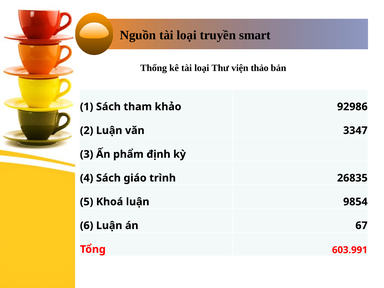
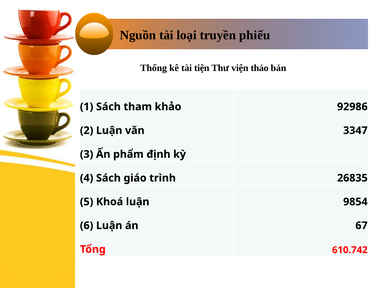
smart: smart -> phiếu
kê tài loại: loại -> tiện
603.991: 603.991 -> 610.742
